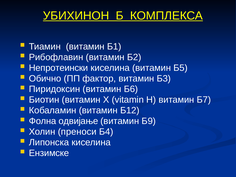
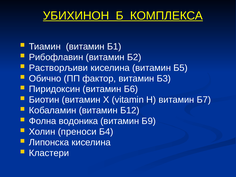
Непротеински: Непротеински -> Растворљиви
одвијање: одвијање -> водоника
Ензимске: Ензимске -> Кластери
